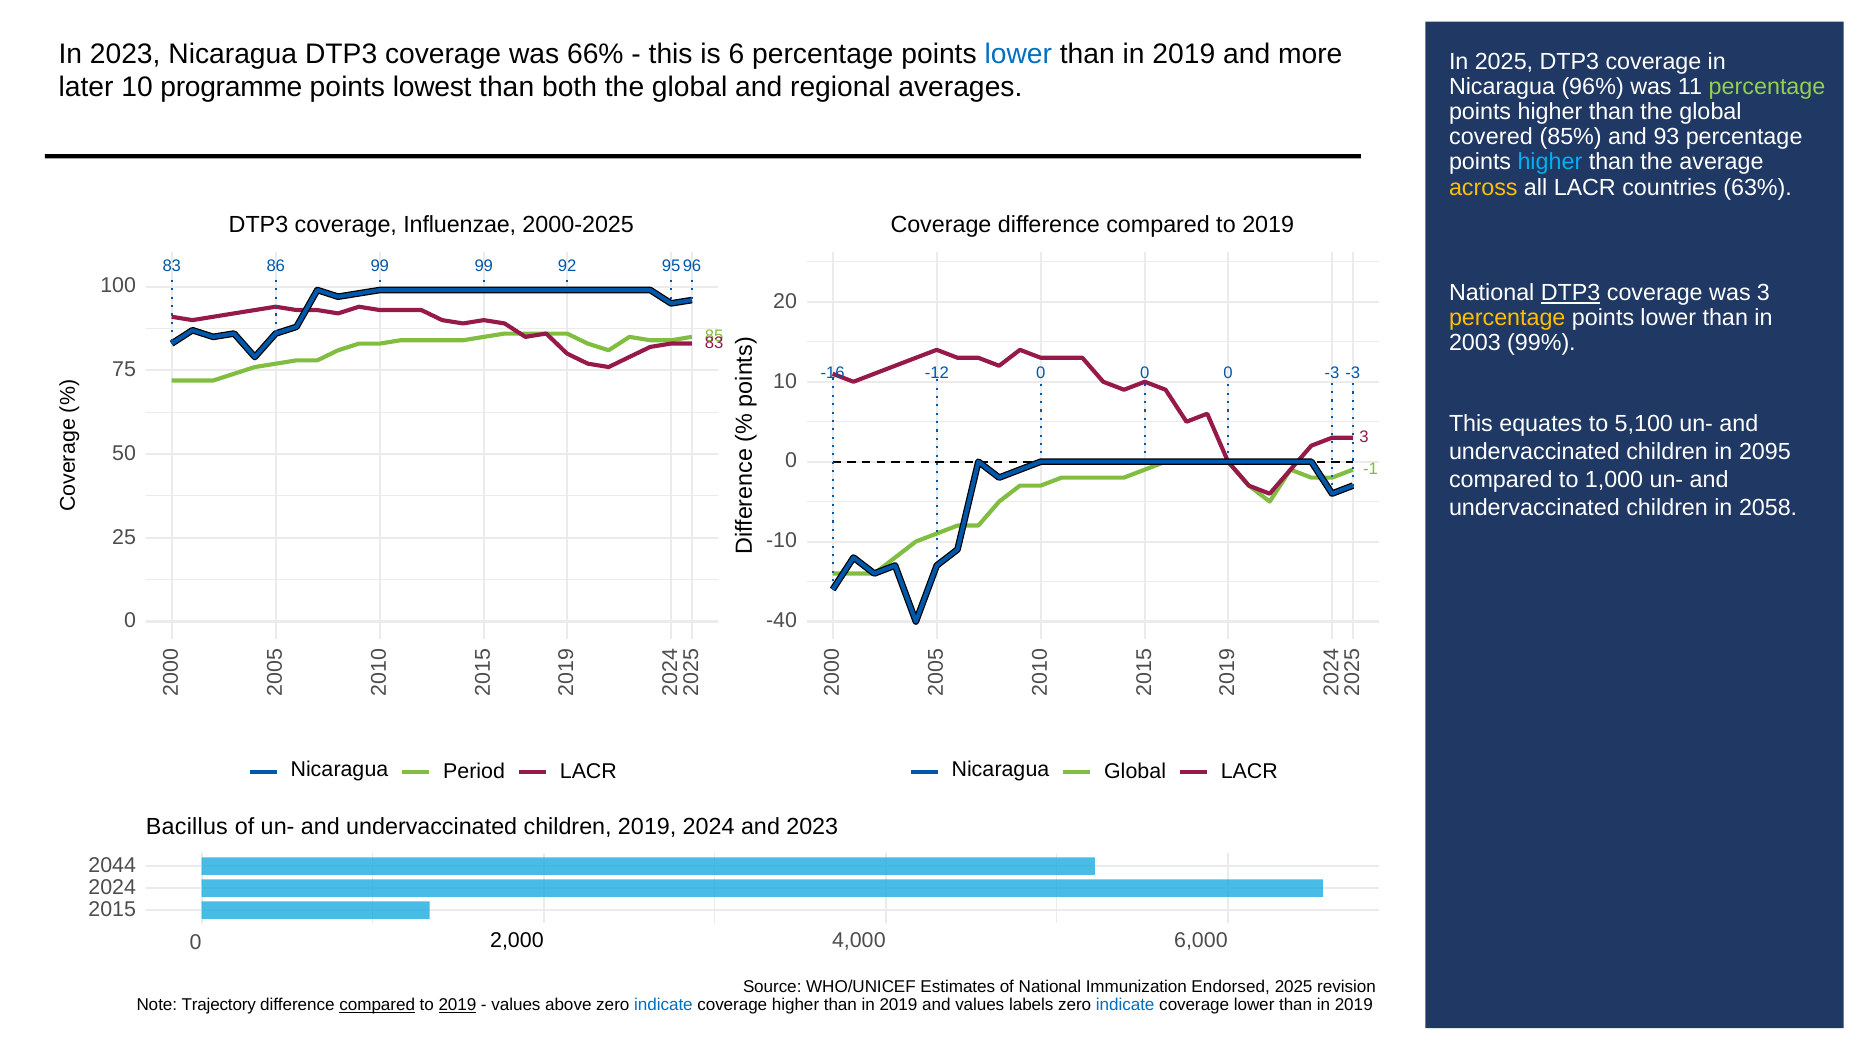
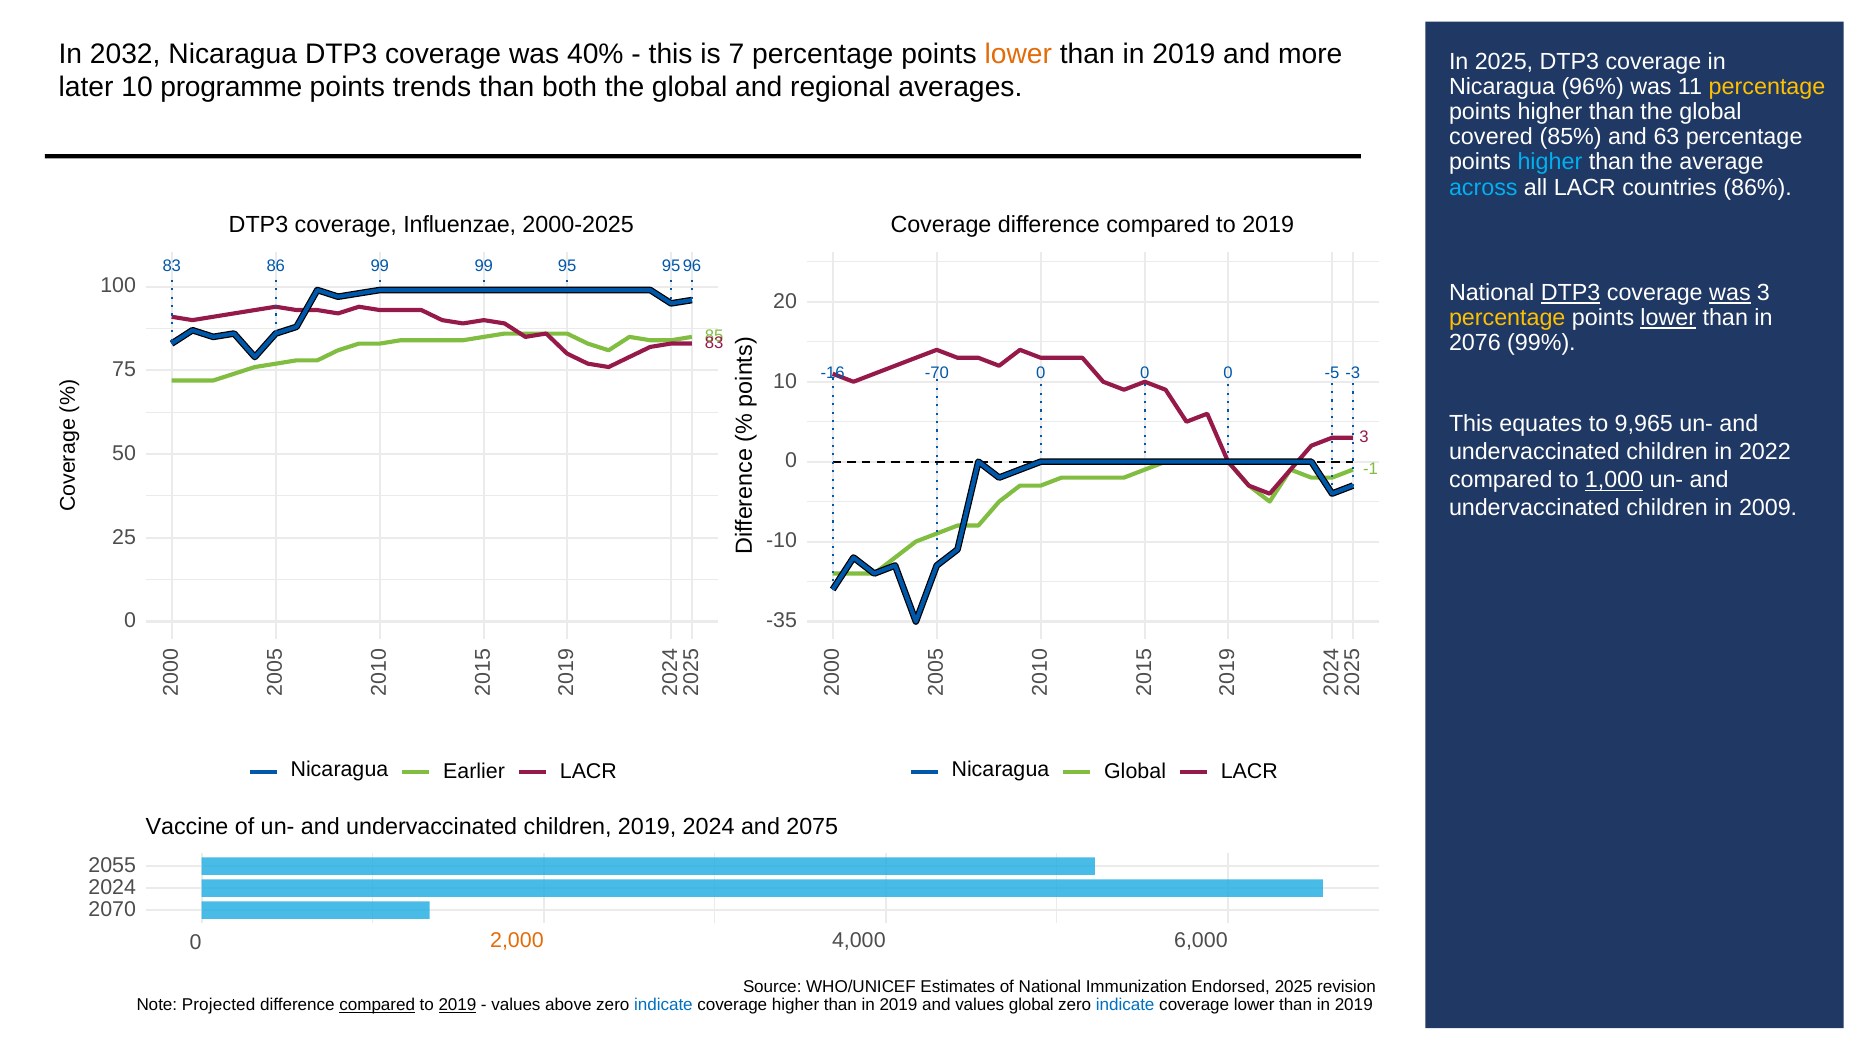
In 2023: 2023 -> 2032
66%: 66% -> 40%
6: 6 -> 7
lower at (1018, 54) colour: blue -> orange
lowest: lowest -> trends
percentage at (1767, 87) colour: light green -> yellow
93: 93 -> 63
across colour: yellow -> light blue
63%: 63% -> 86%
92: 92 -> 95
was at (1730, 293) underline: none -> present
lower at (1668, 318) underline: none -> present
2003: 2003 -> 2076
-12: -12 -> -70
0 -3: -3 -> -5
5,100: 5,100 -> 9,965
2095: 2095 -> 2022
1,000 underline: none -> present
2058: 2058 -> 2009
-40: -40 -> -35
Period: Period -> Earlier
Bacillus: Bacillus -> Vaccine
and 2023: 2023 -> 2075
2044: 2044 -> 2055
2015: 2015 -> 2070
2,000 colour: black -> orange
Trajectory: Trajectory -> Projected
values labels: labels -> global
